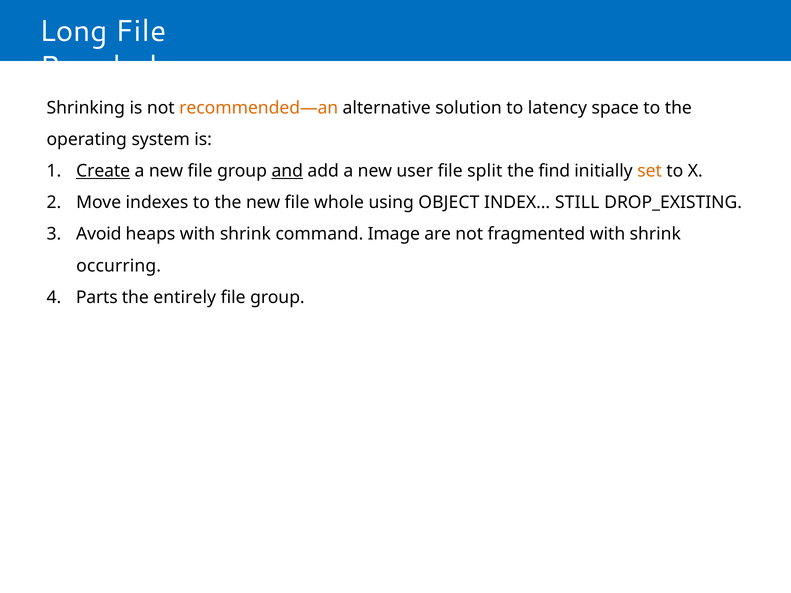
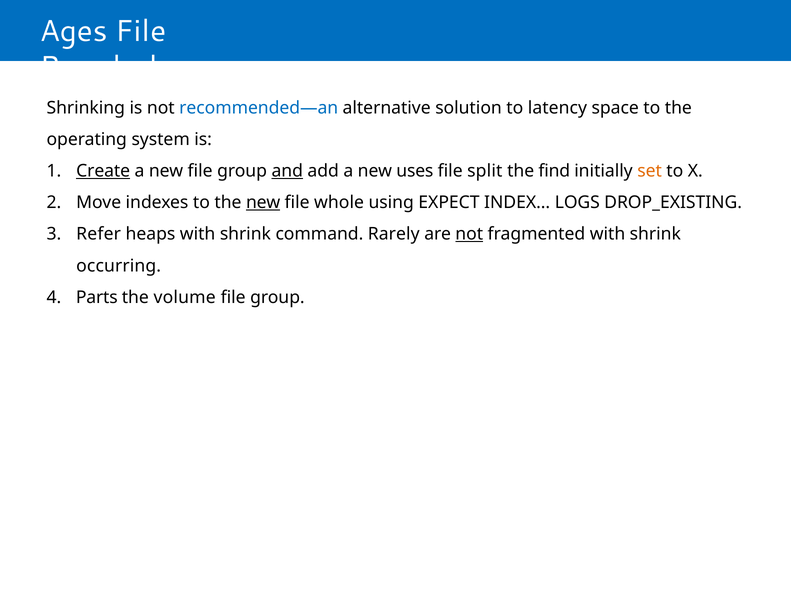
Long: Long -> Ages
recommended—an colour: orange -> blue
user: user -> uses
new at (263, 203) underline: none -> present
OBJECT: OBJECT -> EXPECT
STILL: STILL -> LOGS
Avoid: Avoid -> Refer
Image: Image -> Rarely
not at (469, 234) underline: none -> present
entirely: entirely -> volume
